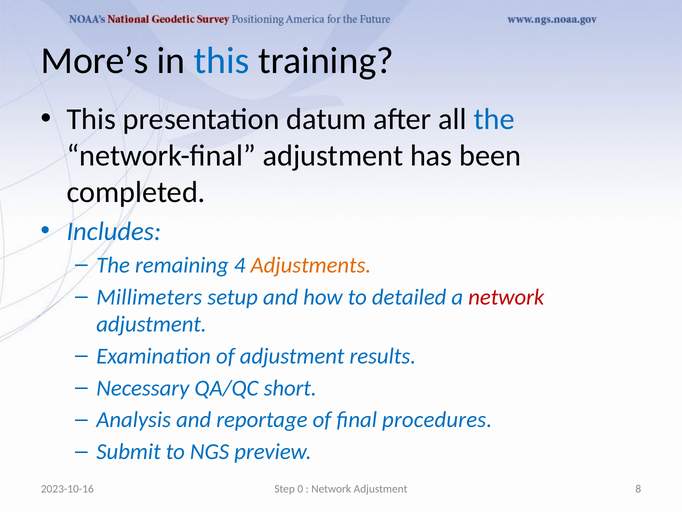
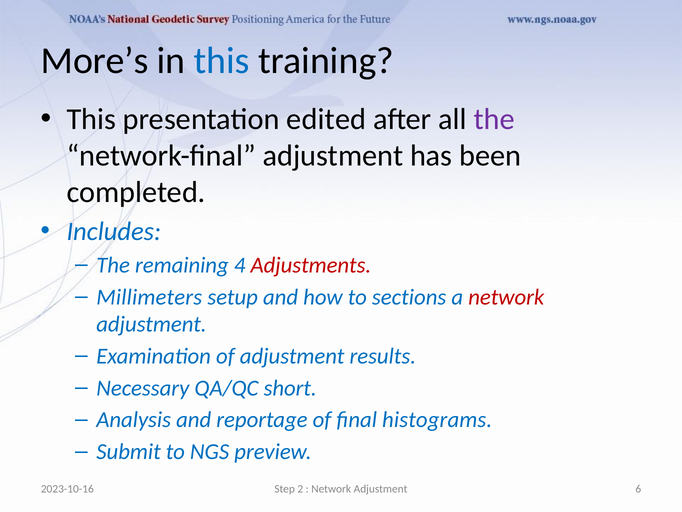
datum: datum -> edited
the at (494, 119) colour: blue -> purple
Adjustments colour: orange -> red
detailed: detailed -> sections
procedures: procedures -> histograms
0: 0 -> 2
8: 8 -> 6
